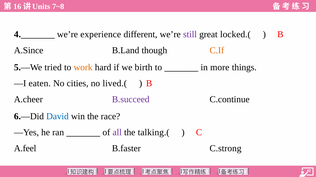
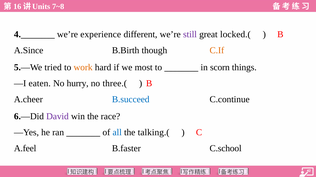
B.Land: B.Land -> B.Birth
birth: birth -> most
more: more -> scorn
cities: cities -> hurry
lived.(: lived.( -> three.(
B.succeed colour: purple -> blue
David colour: blue -> purple
all colour: purple -> blue
C.strong: C.strong -> C.school
